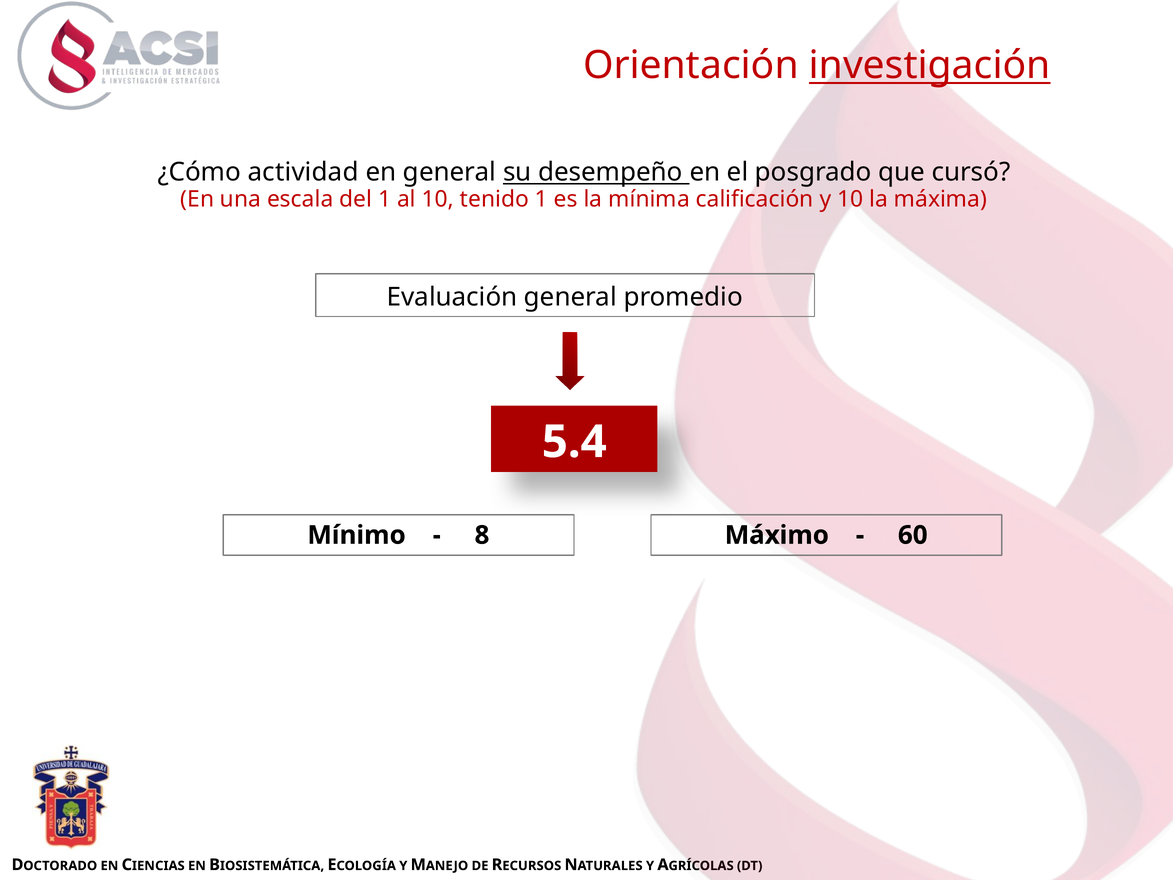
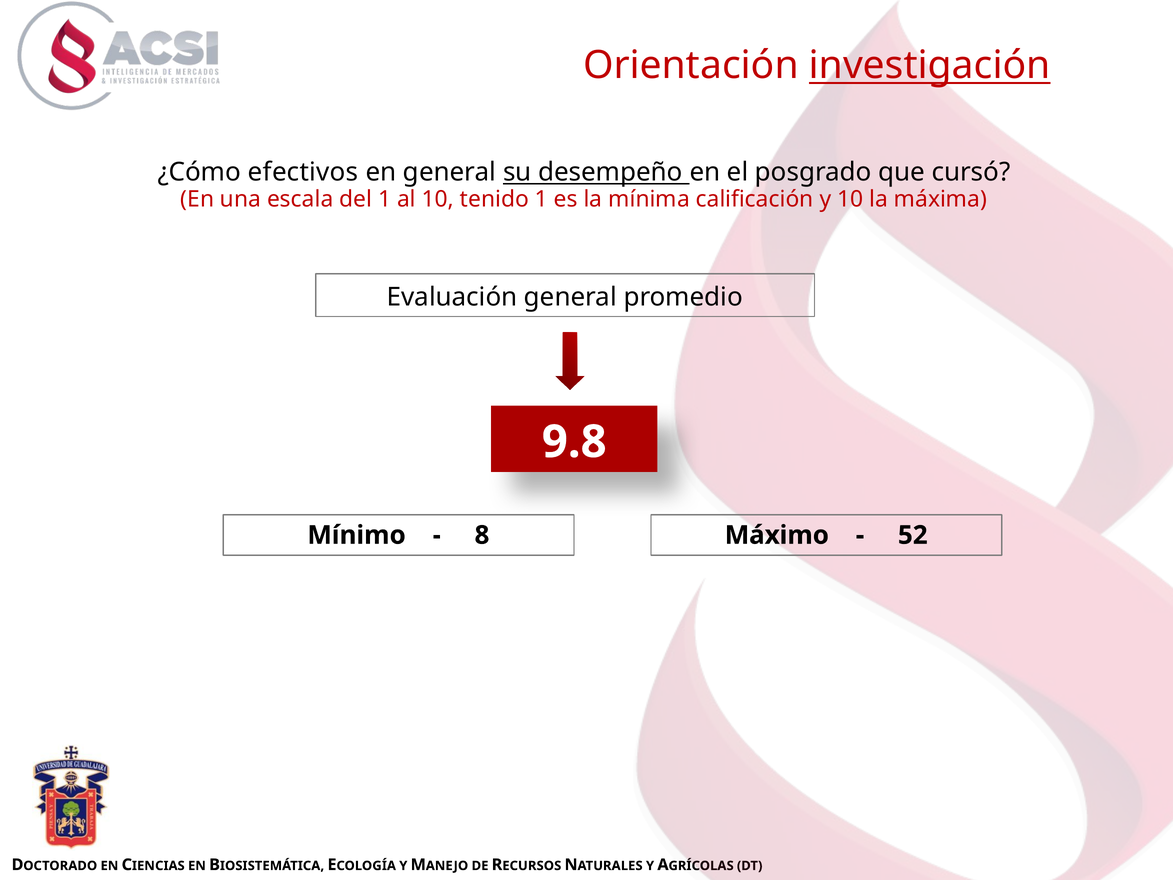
actividad: actividad -> efectivos
5.4: 5.4 -> 9.8
60: 60 -> 52
